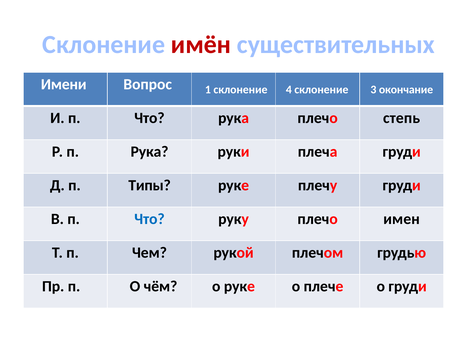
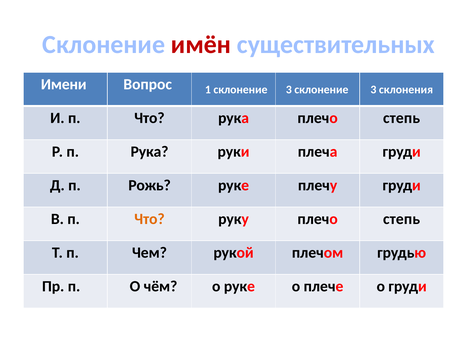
1 склонение 4: 4 -> 3
окончание: окончание -> склонения
Типы: Типы -> Рожь
Что at (149, 219) colour: blue -> orange
руку плечо имен: имен -> степь
